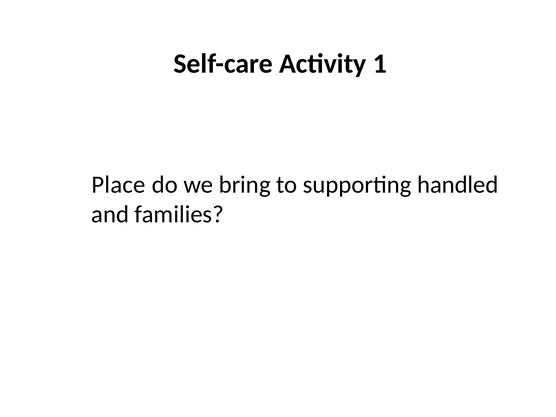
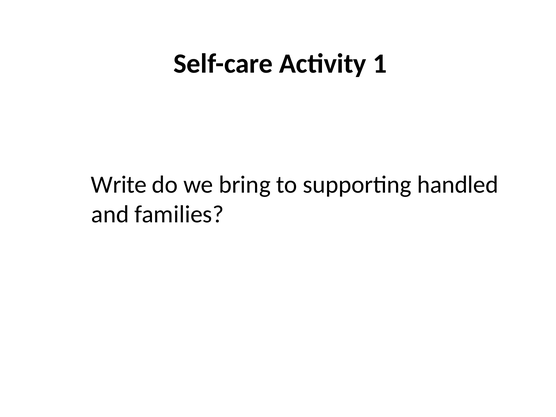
Place: Place -> Write
